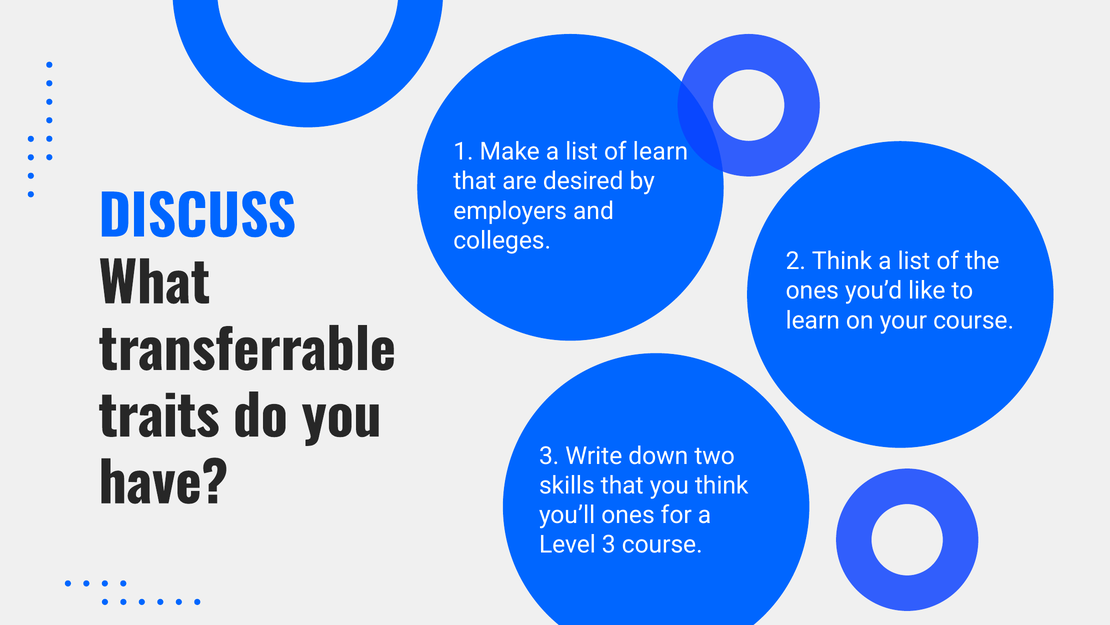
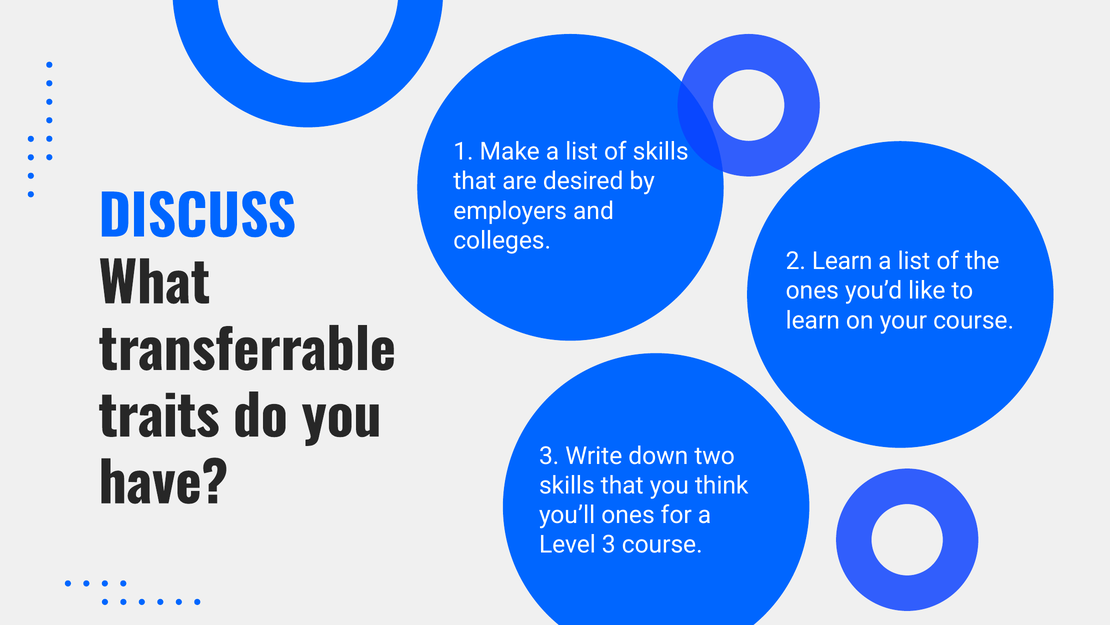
of learn: learn -> skills
2 Think: Think -> Learn
